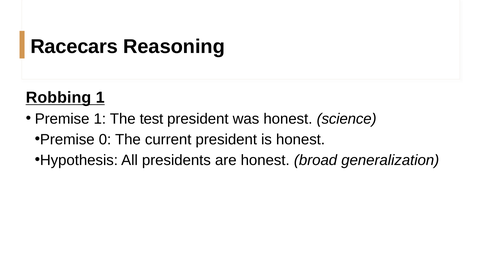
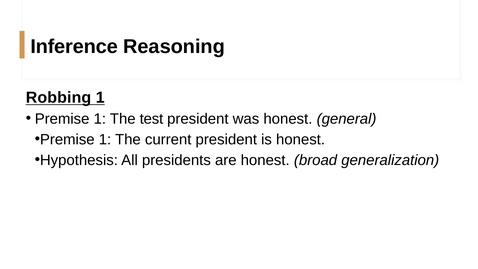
Racecars: Racecars -> Inference
science: science -> general
0 at (105, 139): 0 -> 1
